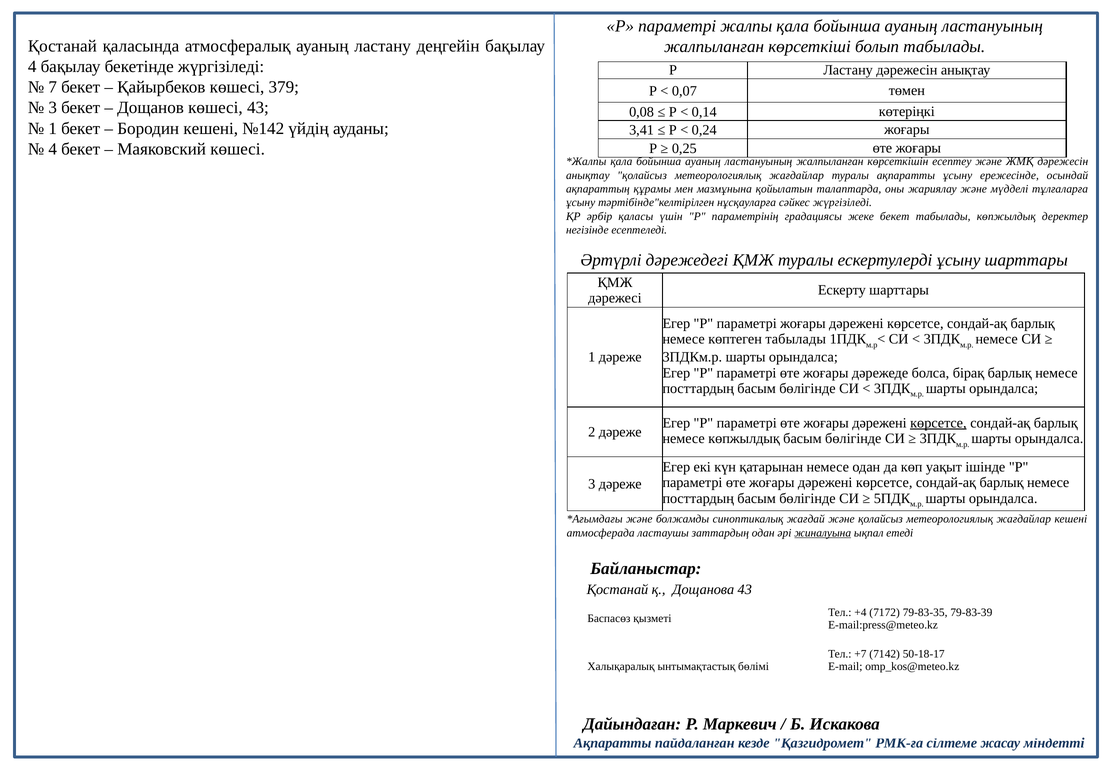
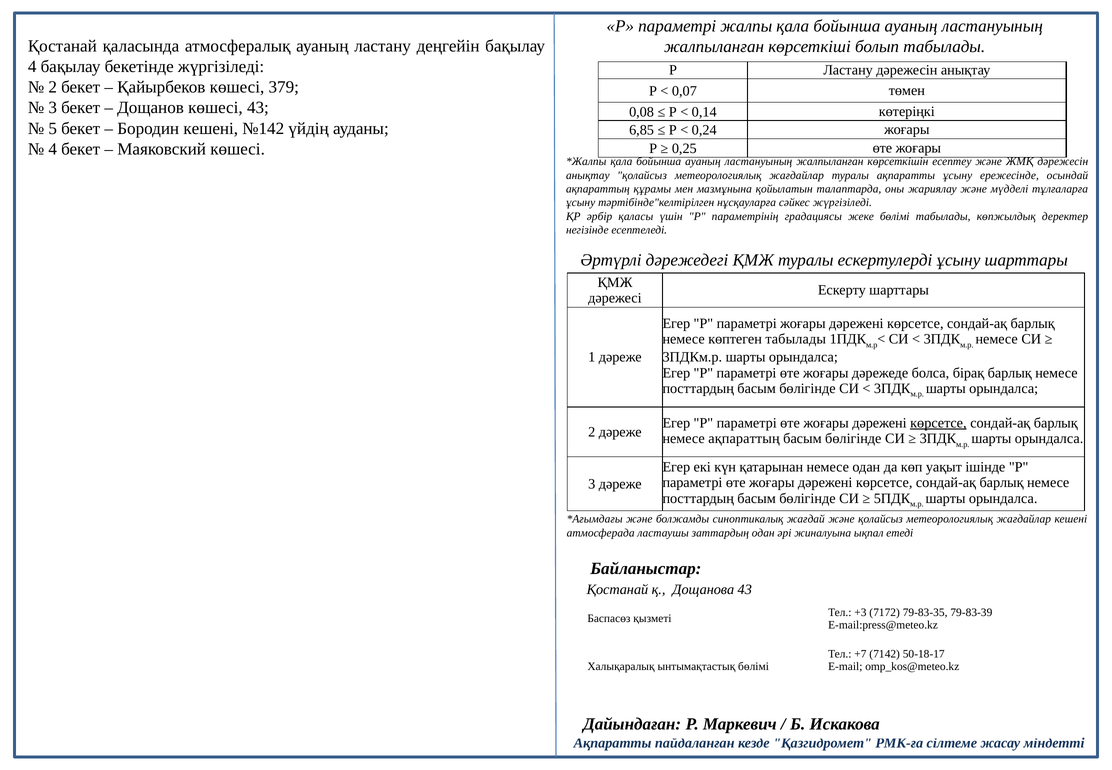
7 at (53, 87): 7 -> 2
1 at (53, 128): 1 -> 5
3,41: 3,41 -> 6,85
жеке бекет: бекет -> бөлімі
немесе көпжылдық: көпжылдық -> ақпараттың
жиналуына underline: present -> none
+4: +4 -> +3
